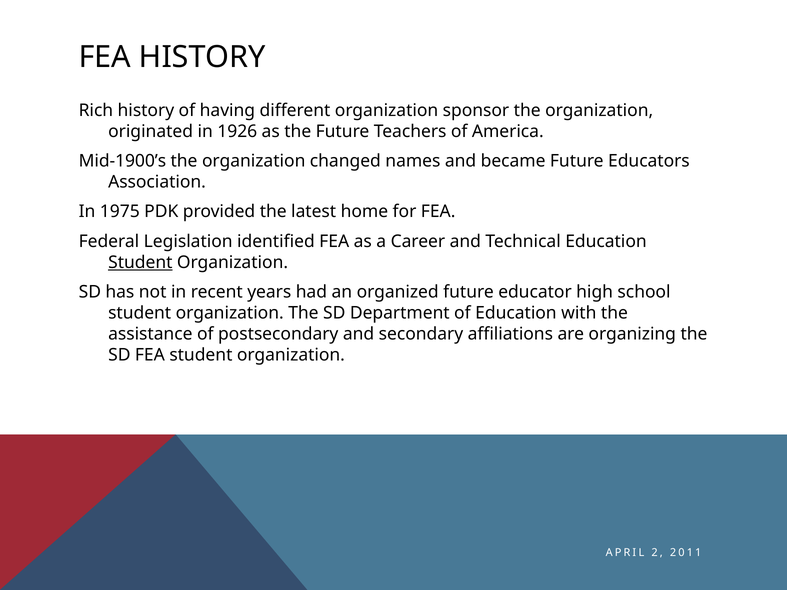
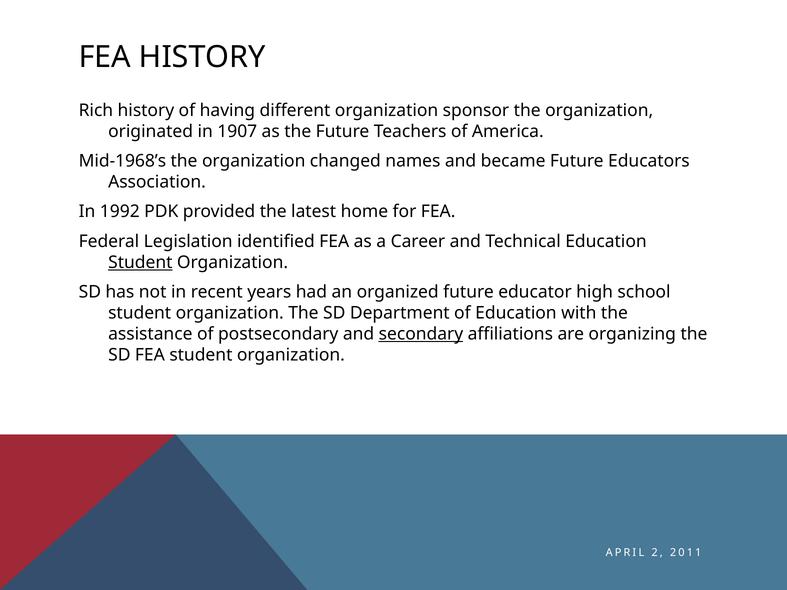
1926: 1926 -> 1907
Mid-1900’s: Mid-1900’s -> Mid-1968’s
1975: 1975 -> 1992
secondary underline: none -> present
